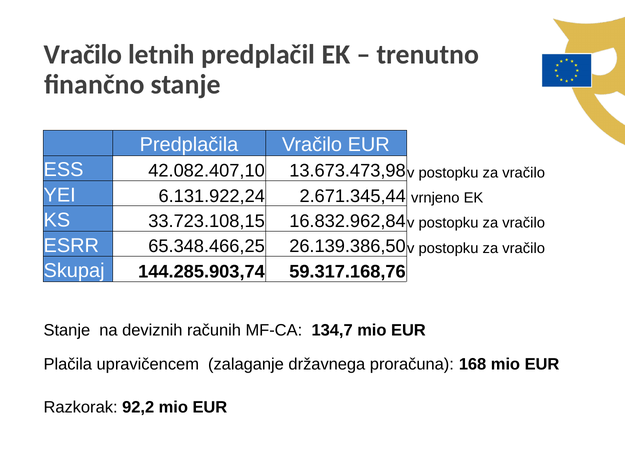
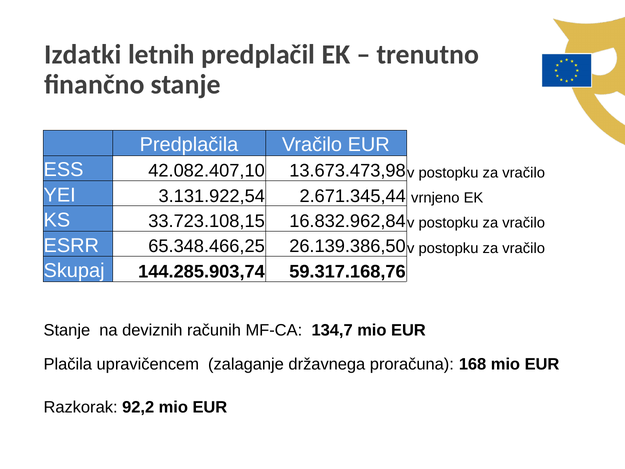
Vračilo at (83, 55): Vračilo -> Izdatki
6.131.922,24: 6.131.922,24 -> 3.131.922,54
